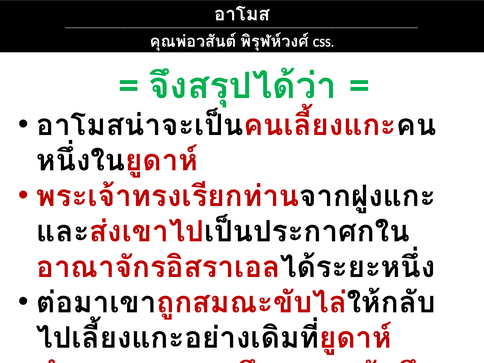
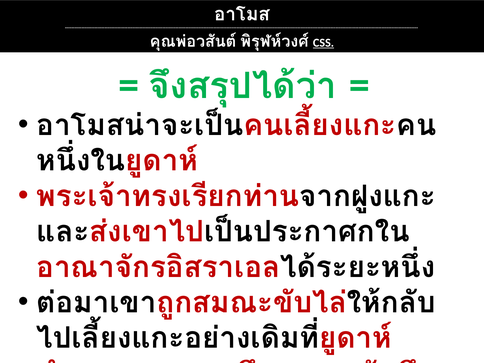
CSS underline: none -> present
